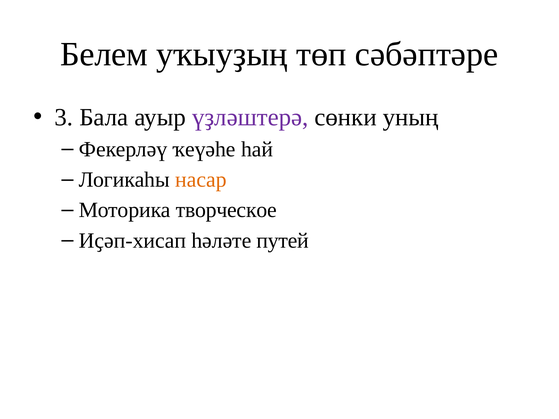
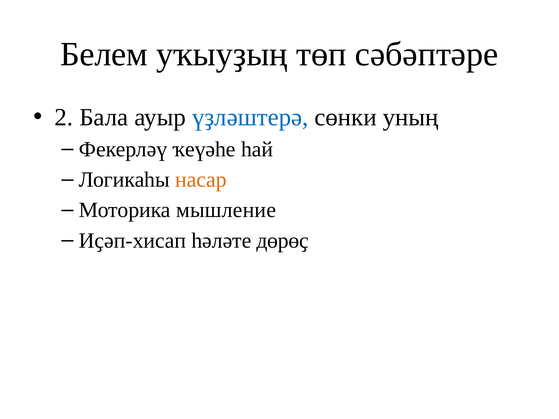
3: 3 -> 2
үҙләштерә colour: purple -> blue
творческое: творческое -> мышление
путей: путей -> дөрөҫ
